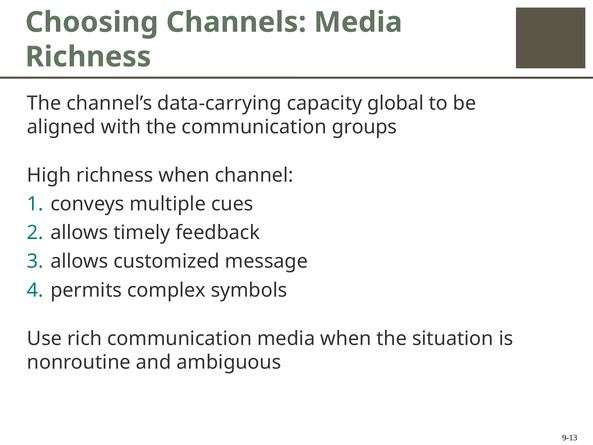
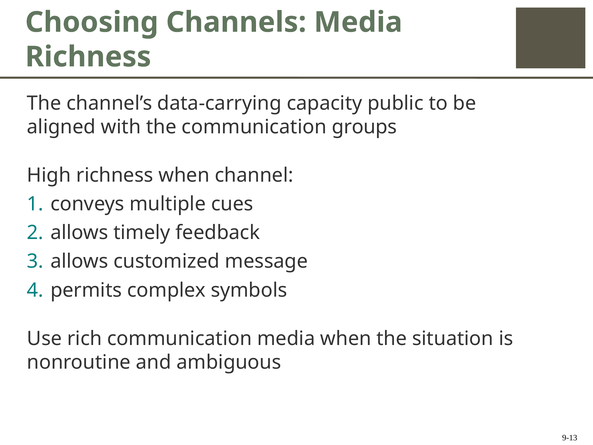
global: global -> public
